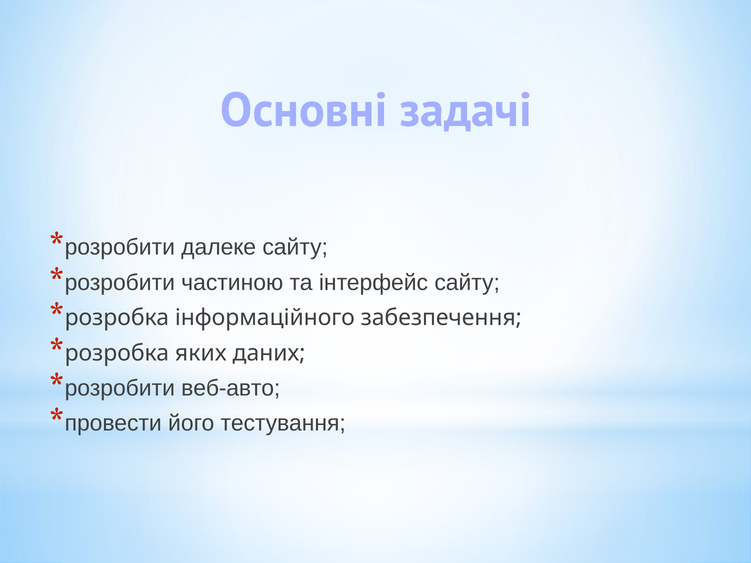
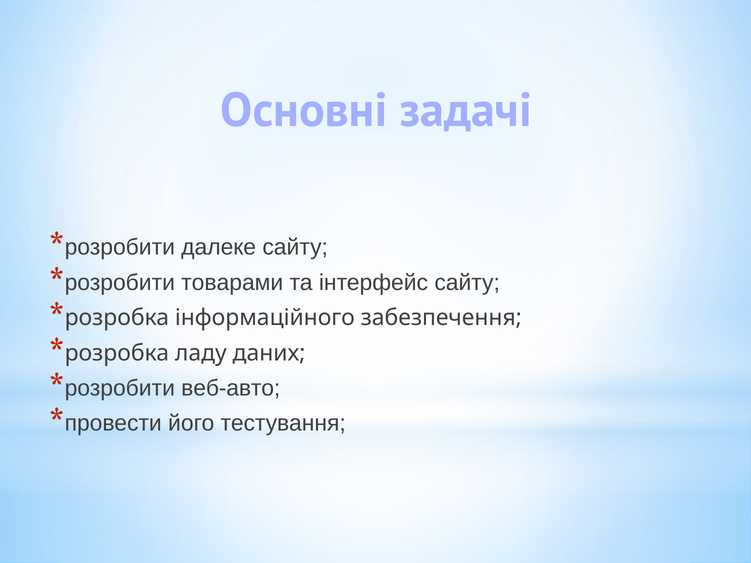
частиною: частиною -> товарами
яких: яких -> ладу
